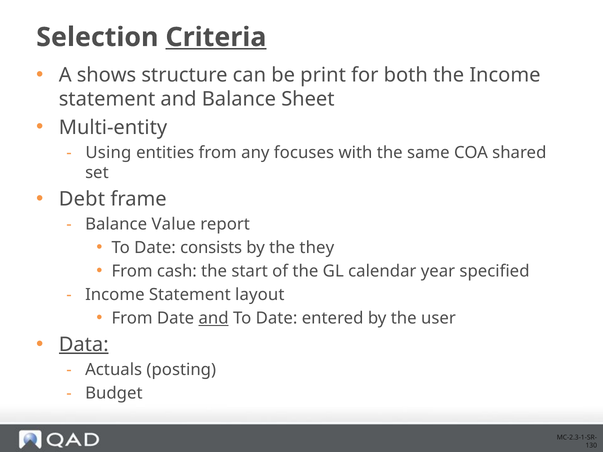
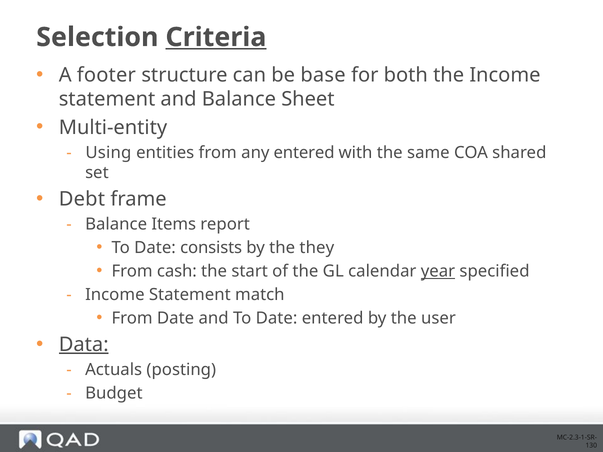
shows: shows -> footer
print: print -> base
any focuses: focuses -> entered
Value: Value -> Items
year underline: none -> present
layout: layout -> match
and at (214, 318) underline: present -> none
